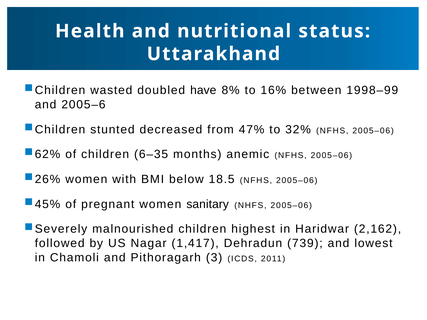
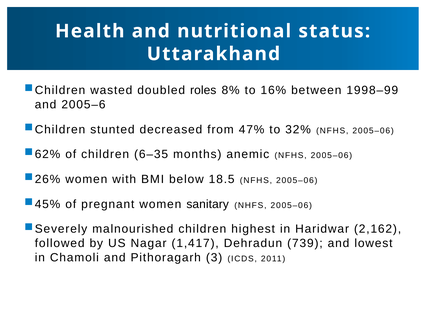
have: have -> roles
